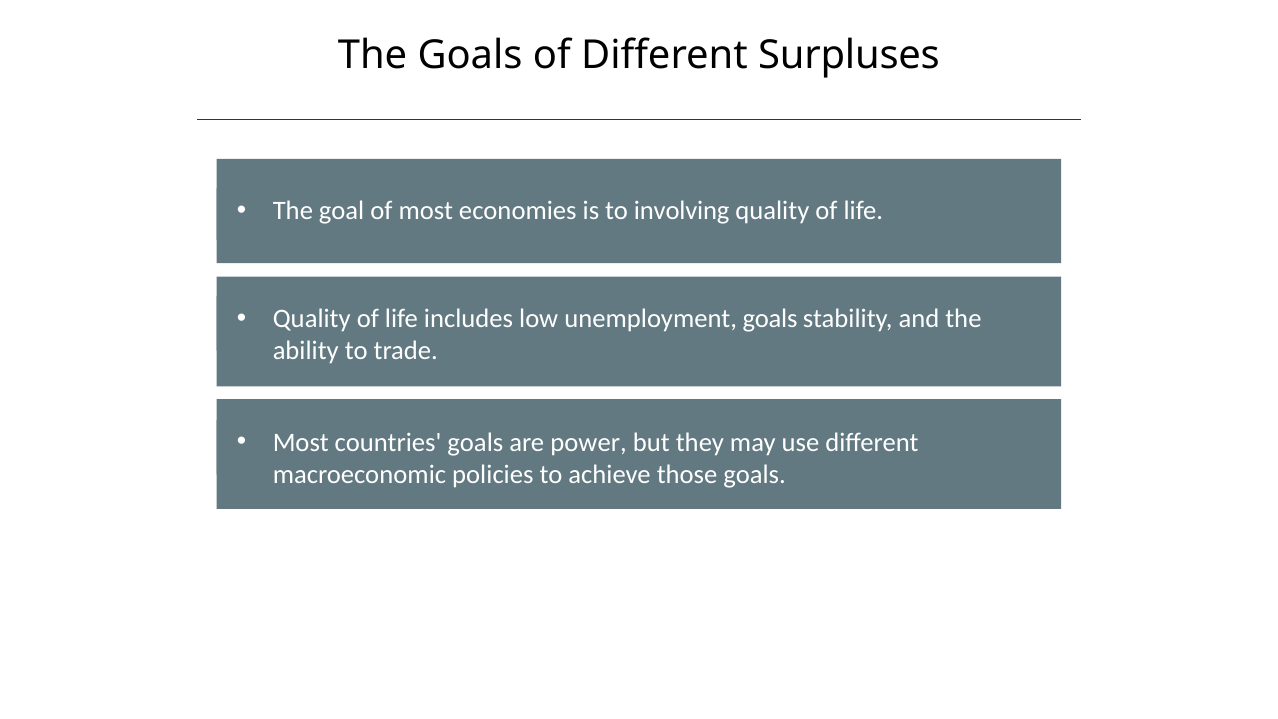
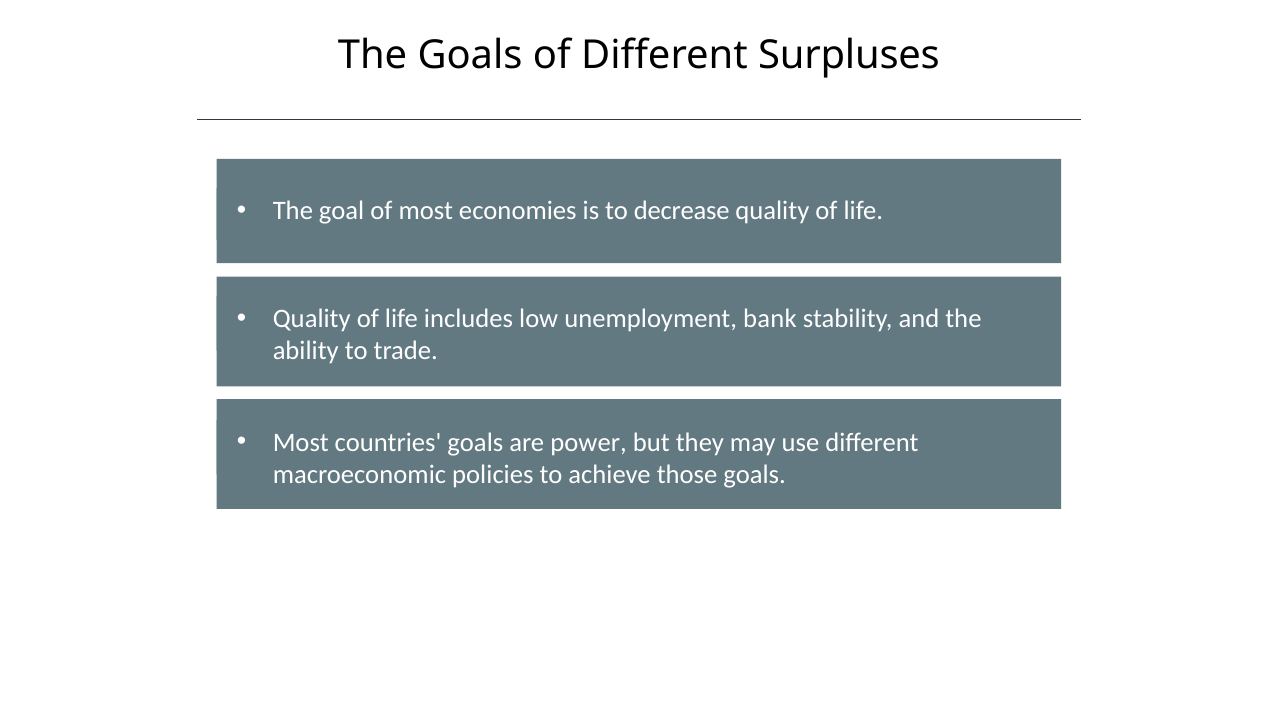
involving: involving -> decrease
unemployment goals: goals -> bank
